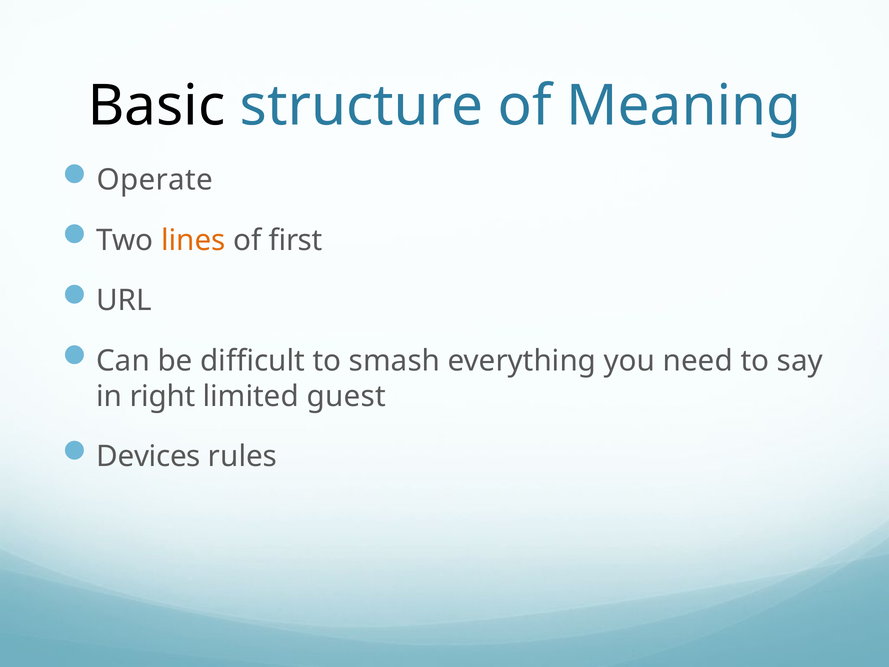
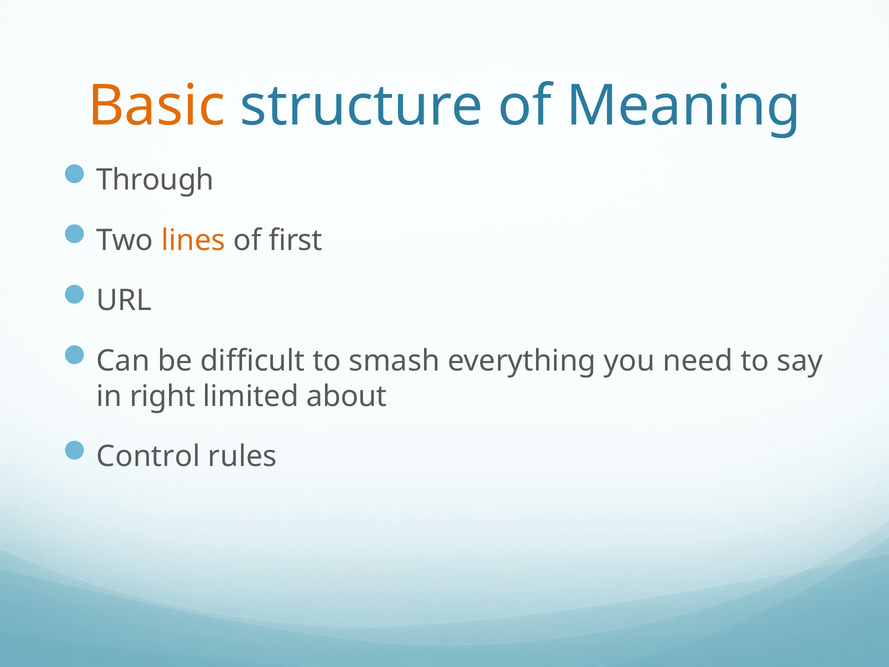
Basic colour: black -> orange
Operate: Operate -> Through
guest: guest -> about
Devices: Devices -> Control
